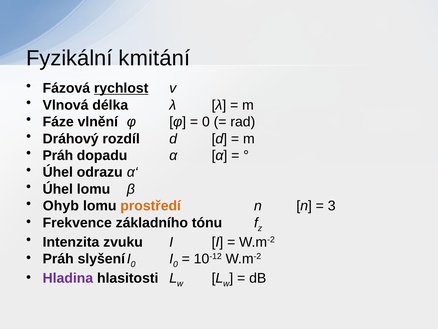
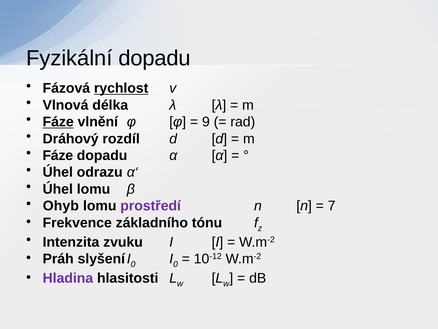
Fyzikální kmitání: kmitání -> dopadu
Fáze at (58, 122) underline: none -> present
0 at (206, 122): 0 -> 9
Práh at (58, 155): Práh -> Fáze
prostředí colour: orange -> purple
3: 3 -> 7
